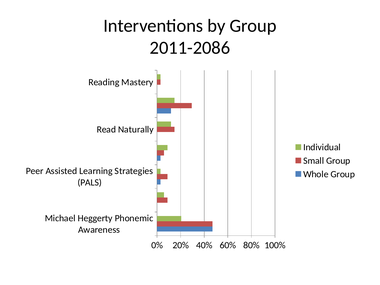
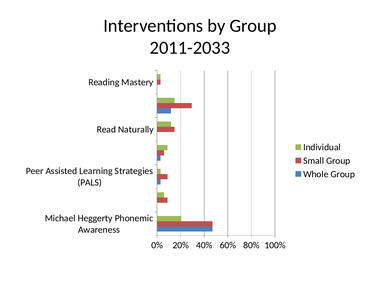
2011-2086: 2011-2086 -> 2011-2033
